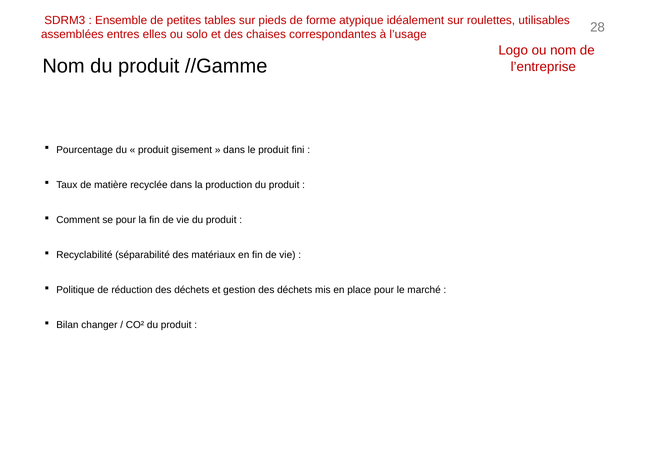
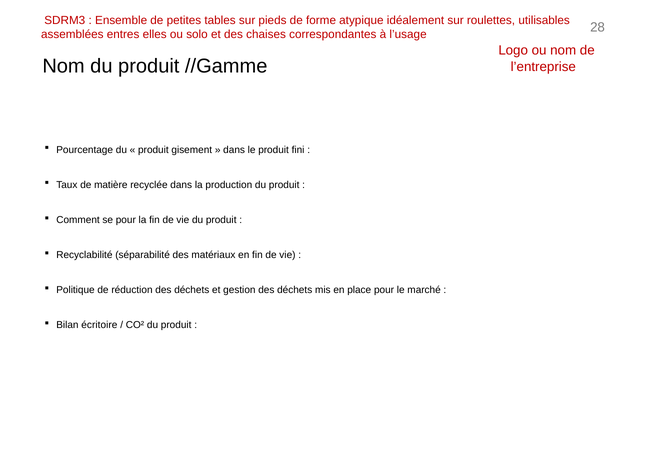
changer: changer -> écritoire
